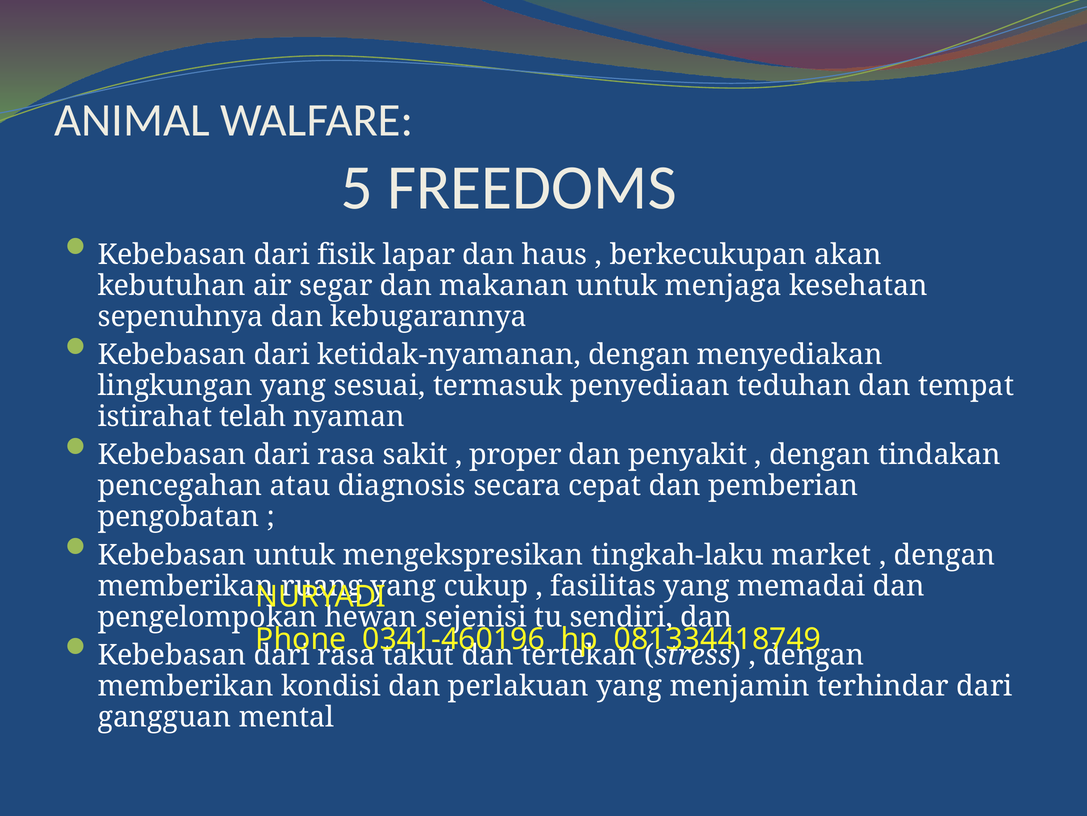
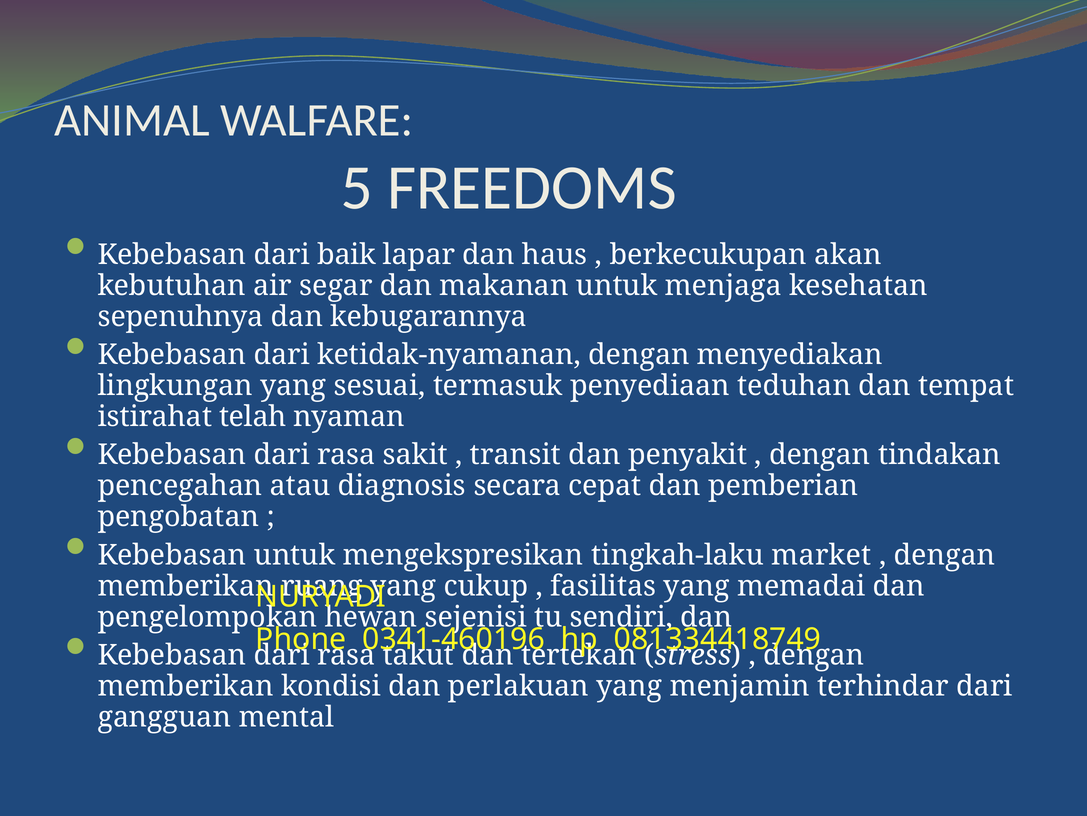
fisik: fisik -> baik
proper: proper -> transit
